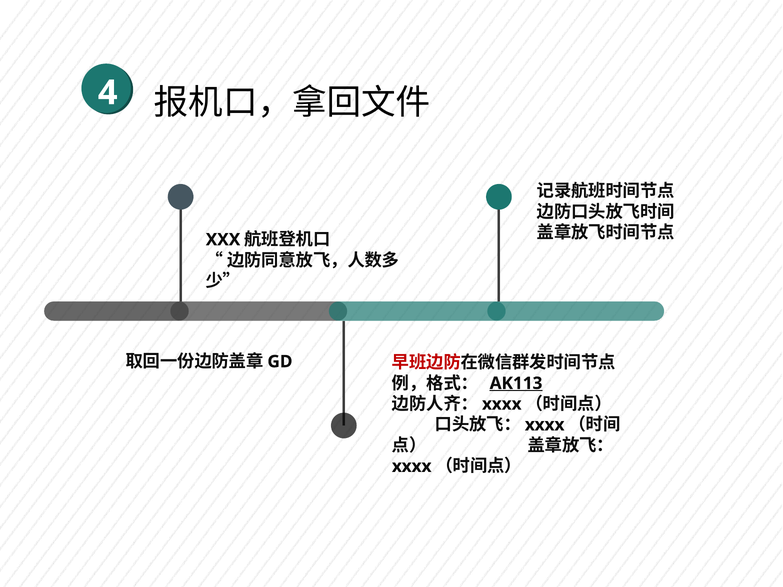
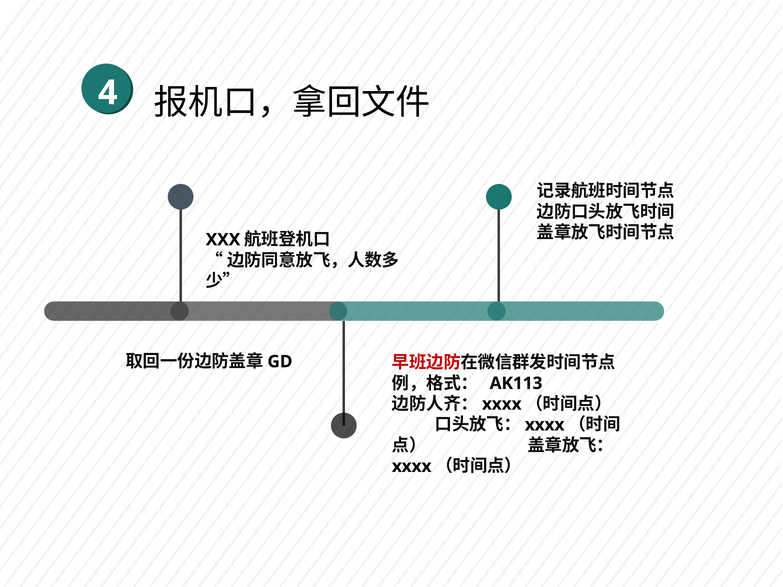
AK113 underline: present -> none
